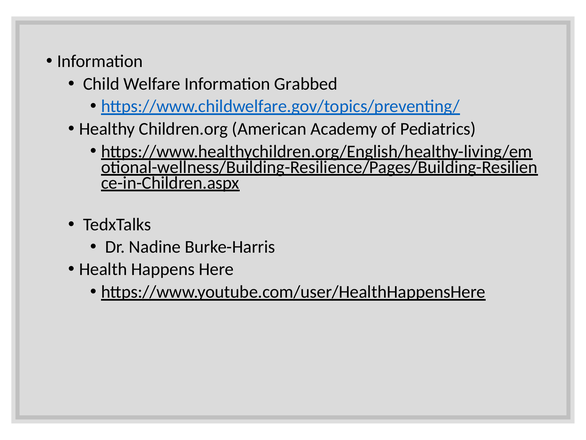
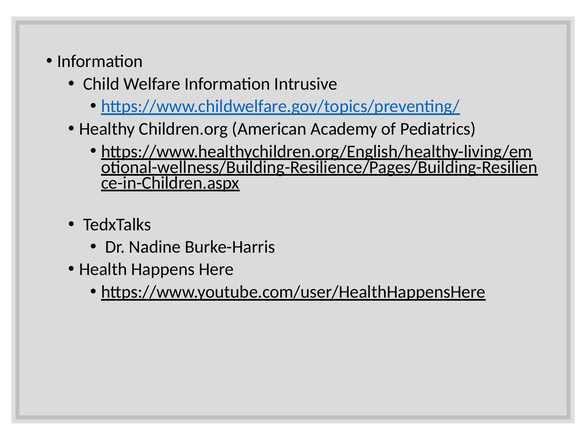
Grabbed: Grabbed -> Intrusive
